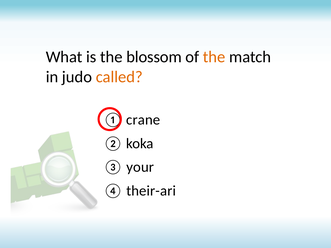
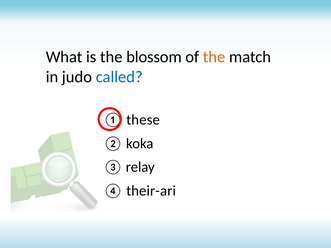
called colour: orange -> blue
crane: crane -> these
your: your -> relay
